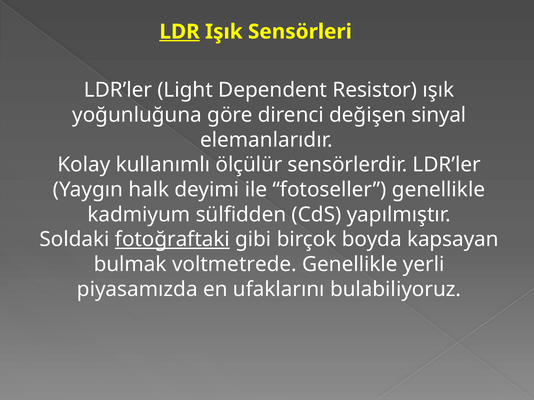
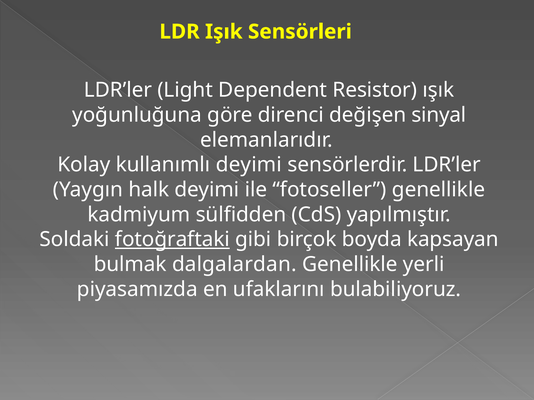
LDR underline: present -> none
kullanımlı ölçülür: ölçülür -> deyimi
voltmetrede: voltmetrede -> dalgalardan
